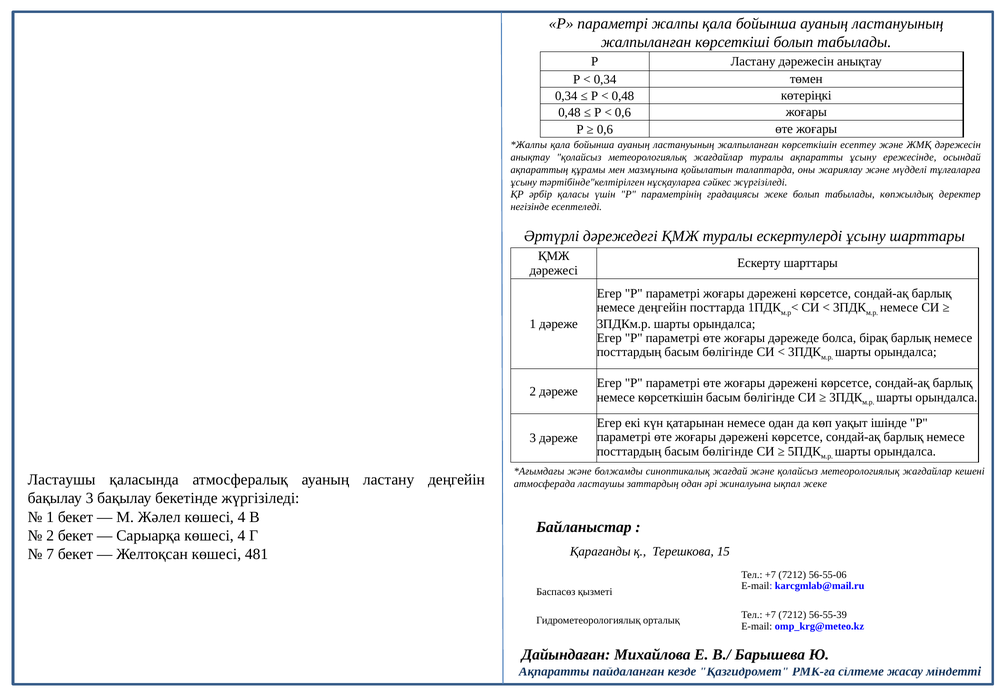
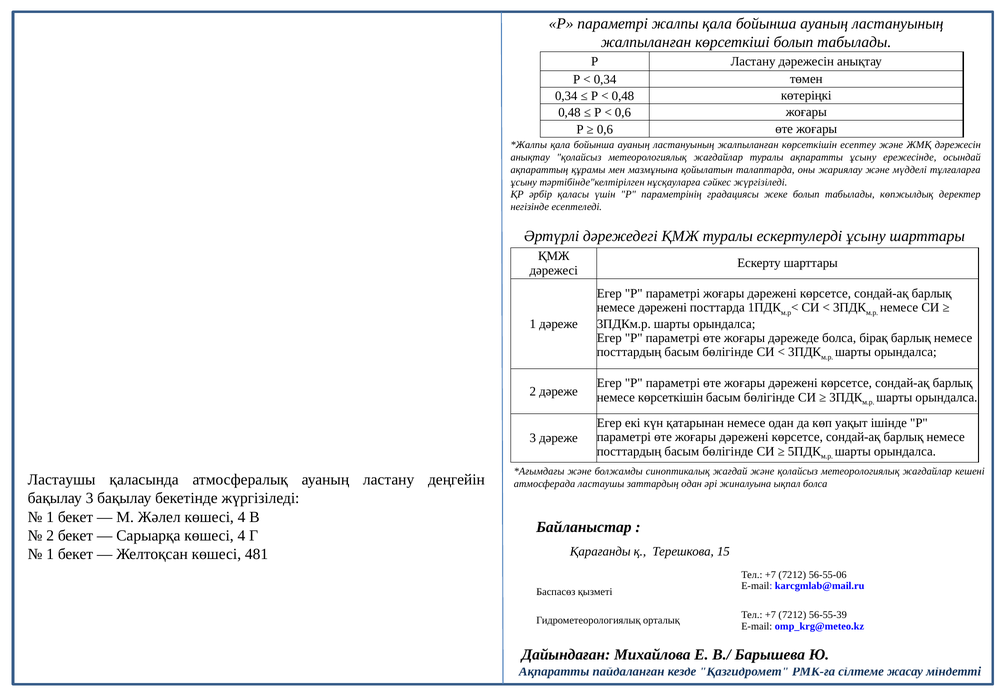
немесе деңгейін: деңгейін -> дәрежені
ықпал жеке: жеке -> болса
7 at (50, 554): 7 -> 1
